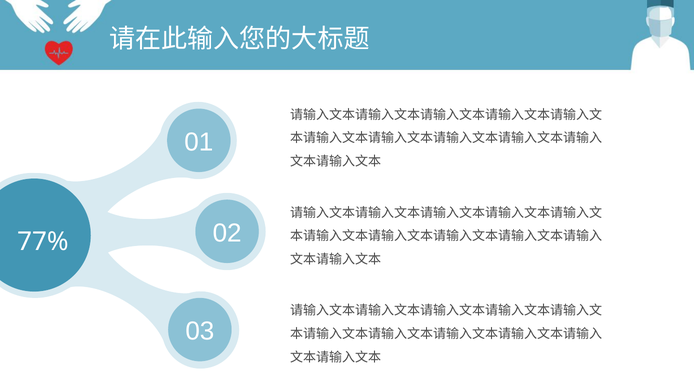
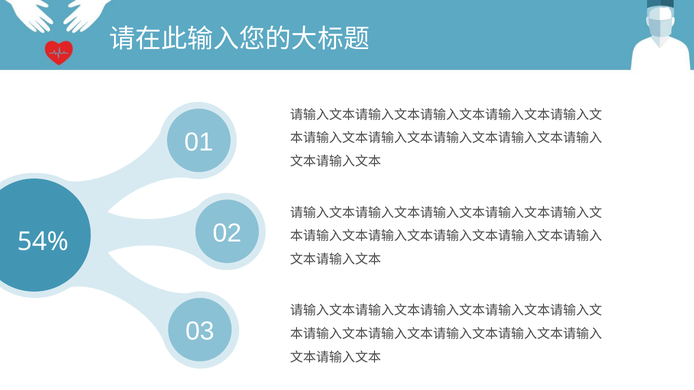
77%: 77% -> 54%
